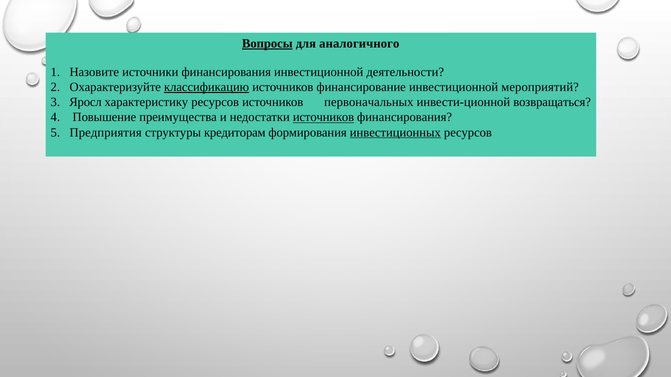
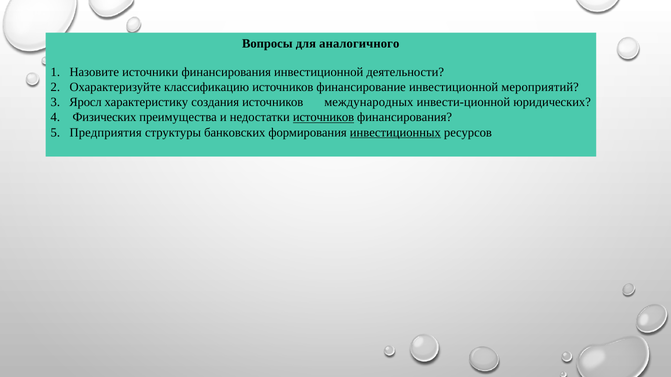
Вопросы underline: present -> none
классификацию underline: present -> none
характеристику ресурсов: ресурсов -> создания
первоначальных: первоначальных -> международных
возвращаться: возвращаться -> юридических
Повышение: Повышение -> Физических
кредиторам: кредиторам -> банковских
